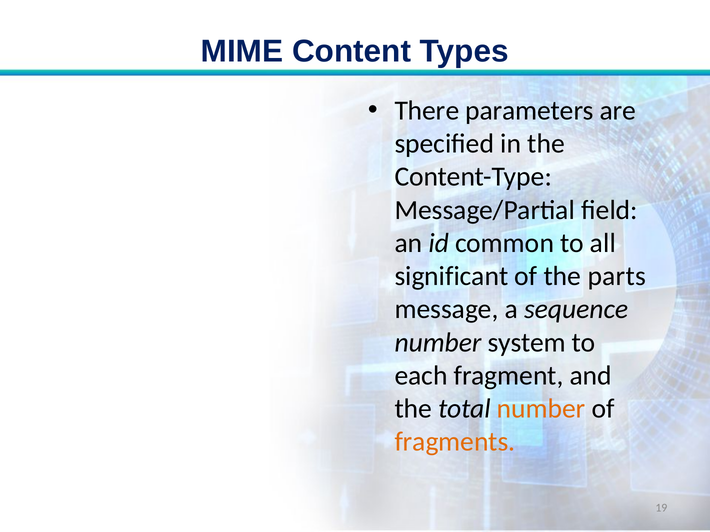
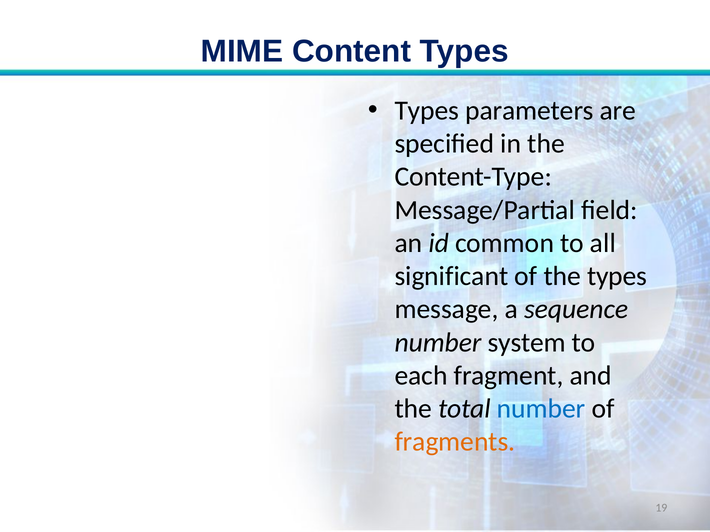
There at (427, 111): There -> Types
the parts: parts -> types
number at (541, 409) colour: orange -> blue
